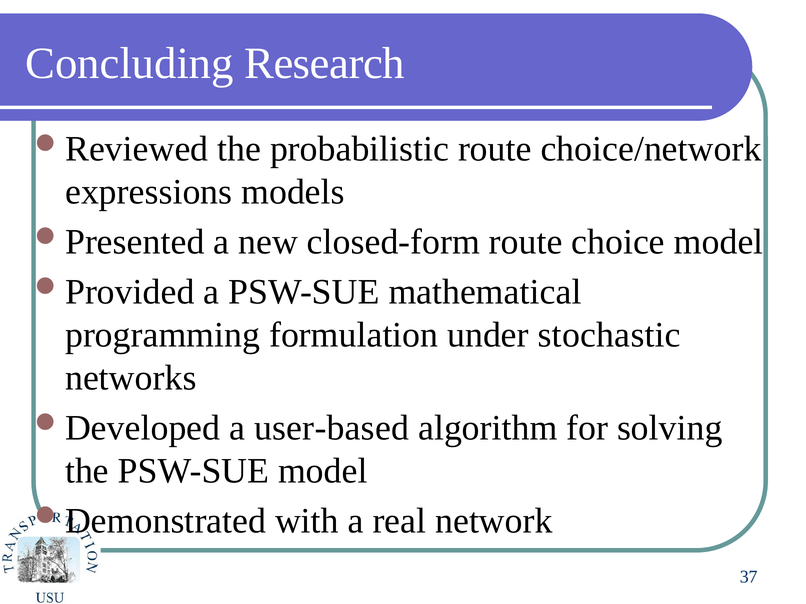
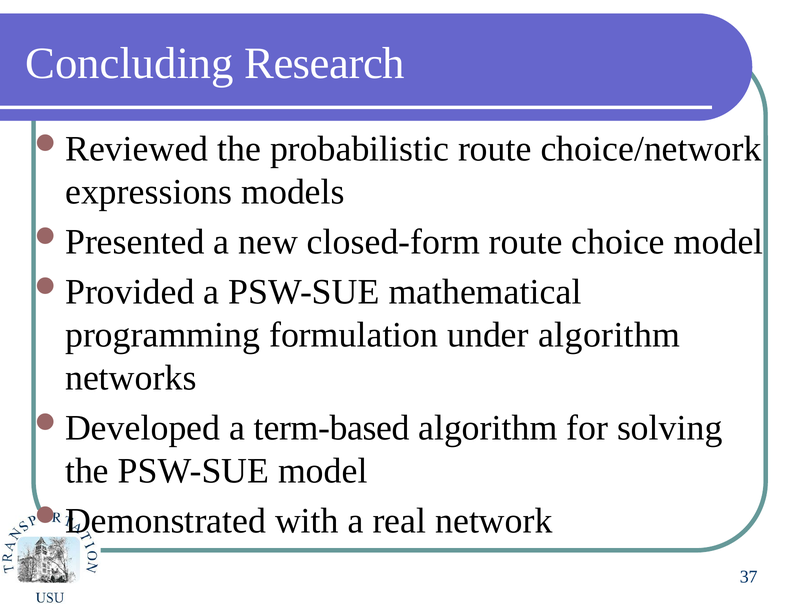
under stochastic: stochastic -> algorithm
user-based: user-based -> term-based
